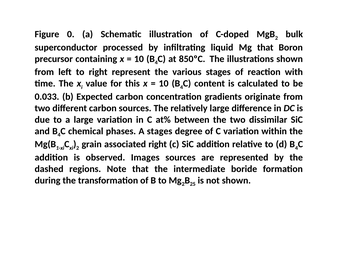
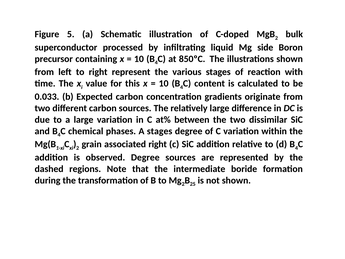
0: 0 -> 5
Mg that: that -> side
observed Images: Images -> Degree
